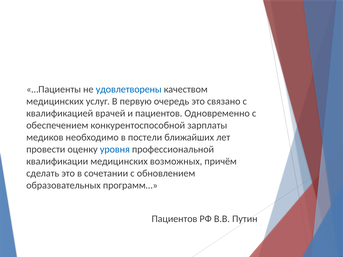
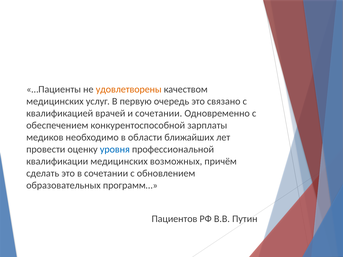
удовлетворены colour: blue -> orange
и пациентов: пациентов -> сочетании
постели: постели -> области
